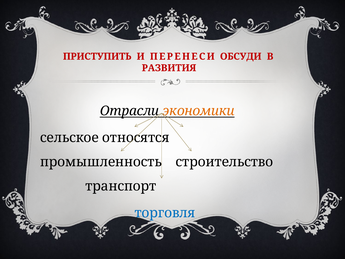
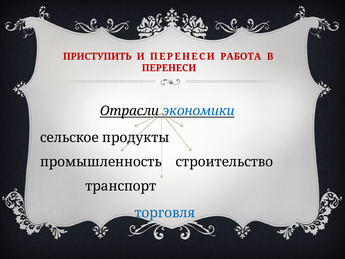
ОБСУДИ: ОБСУДИ -> РАБОТА
РАЗВИТИЯ at (169, 68): РАЗВИТИЯ -> ПЕРЕНЕСИ
экономики colour: orange -> blue
относятся: относятся -> продукты
